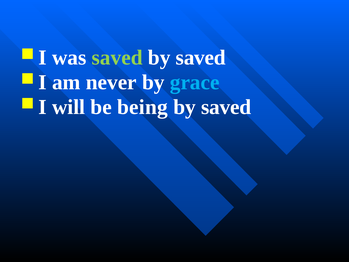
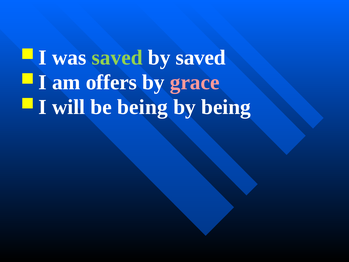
never: never -> offers
grace colour: light blue -> pink
saved at (226, 107): saved -> being
